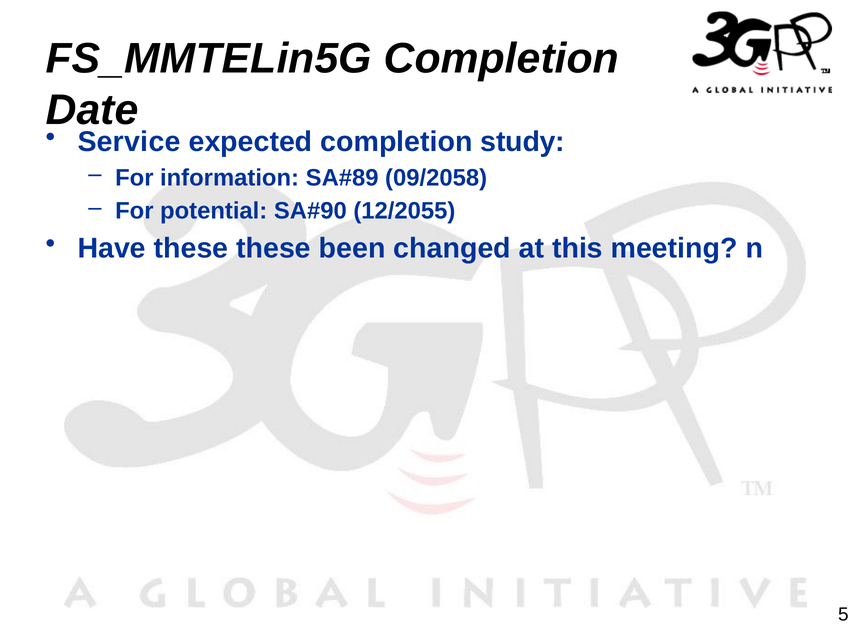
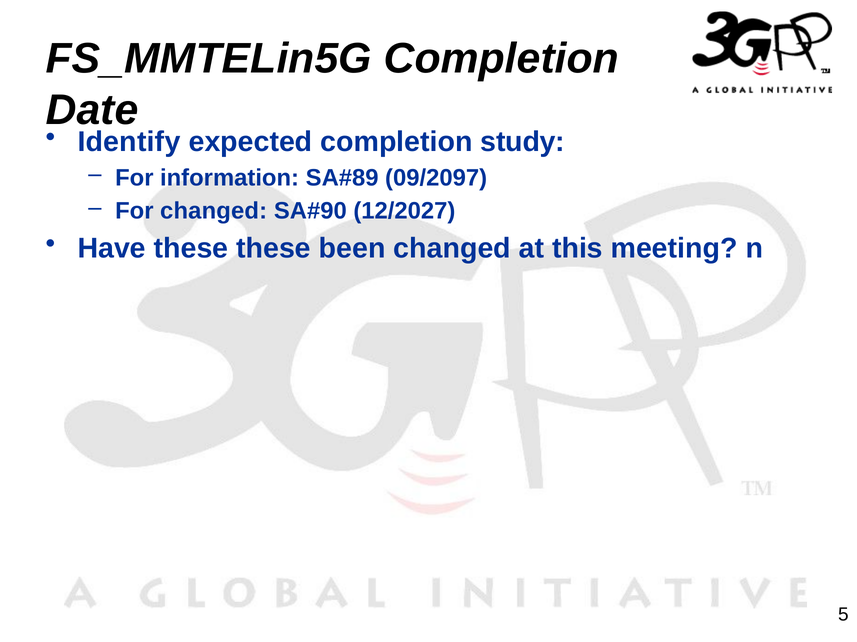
Service: Service -> Identify
09/2058: 09/2058 -> 09/2097
For potential: potential -> changed
12/2055: 12/2055 -> 12/2027
